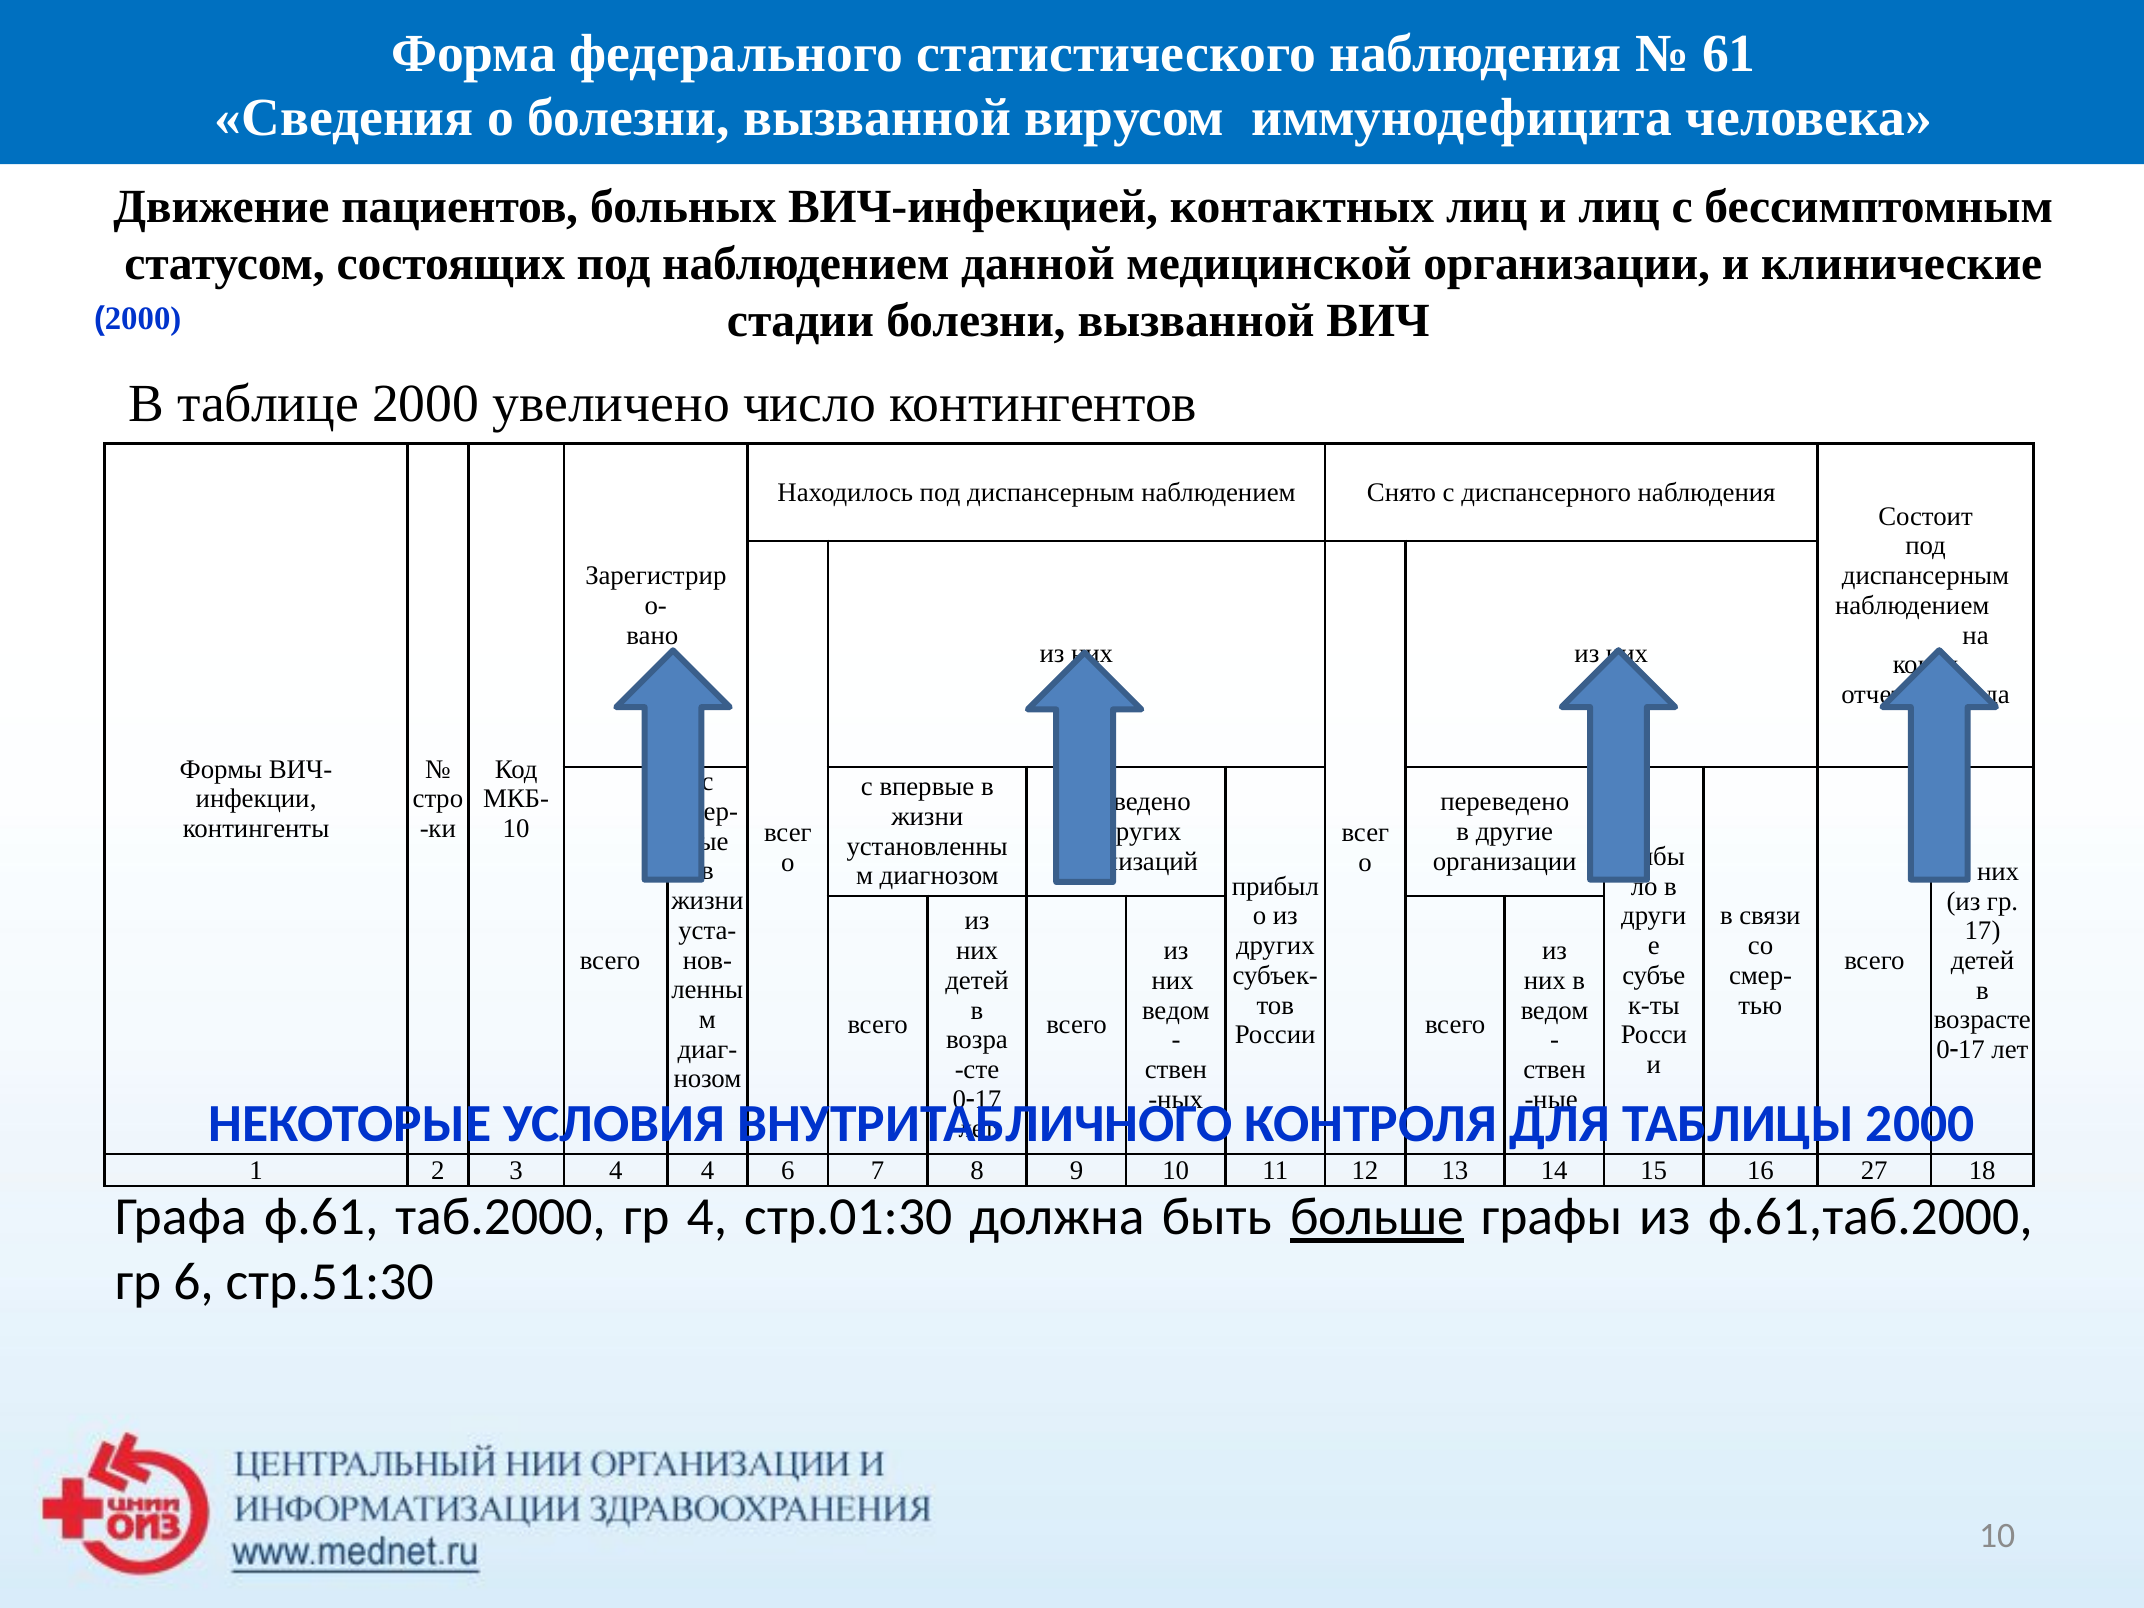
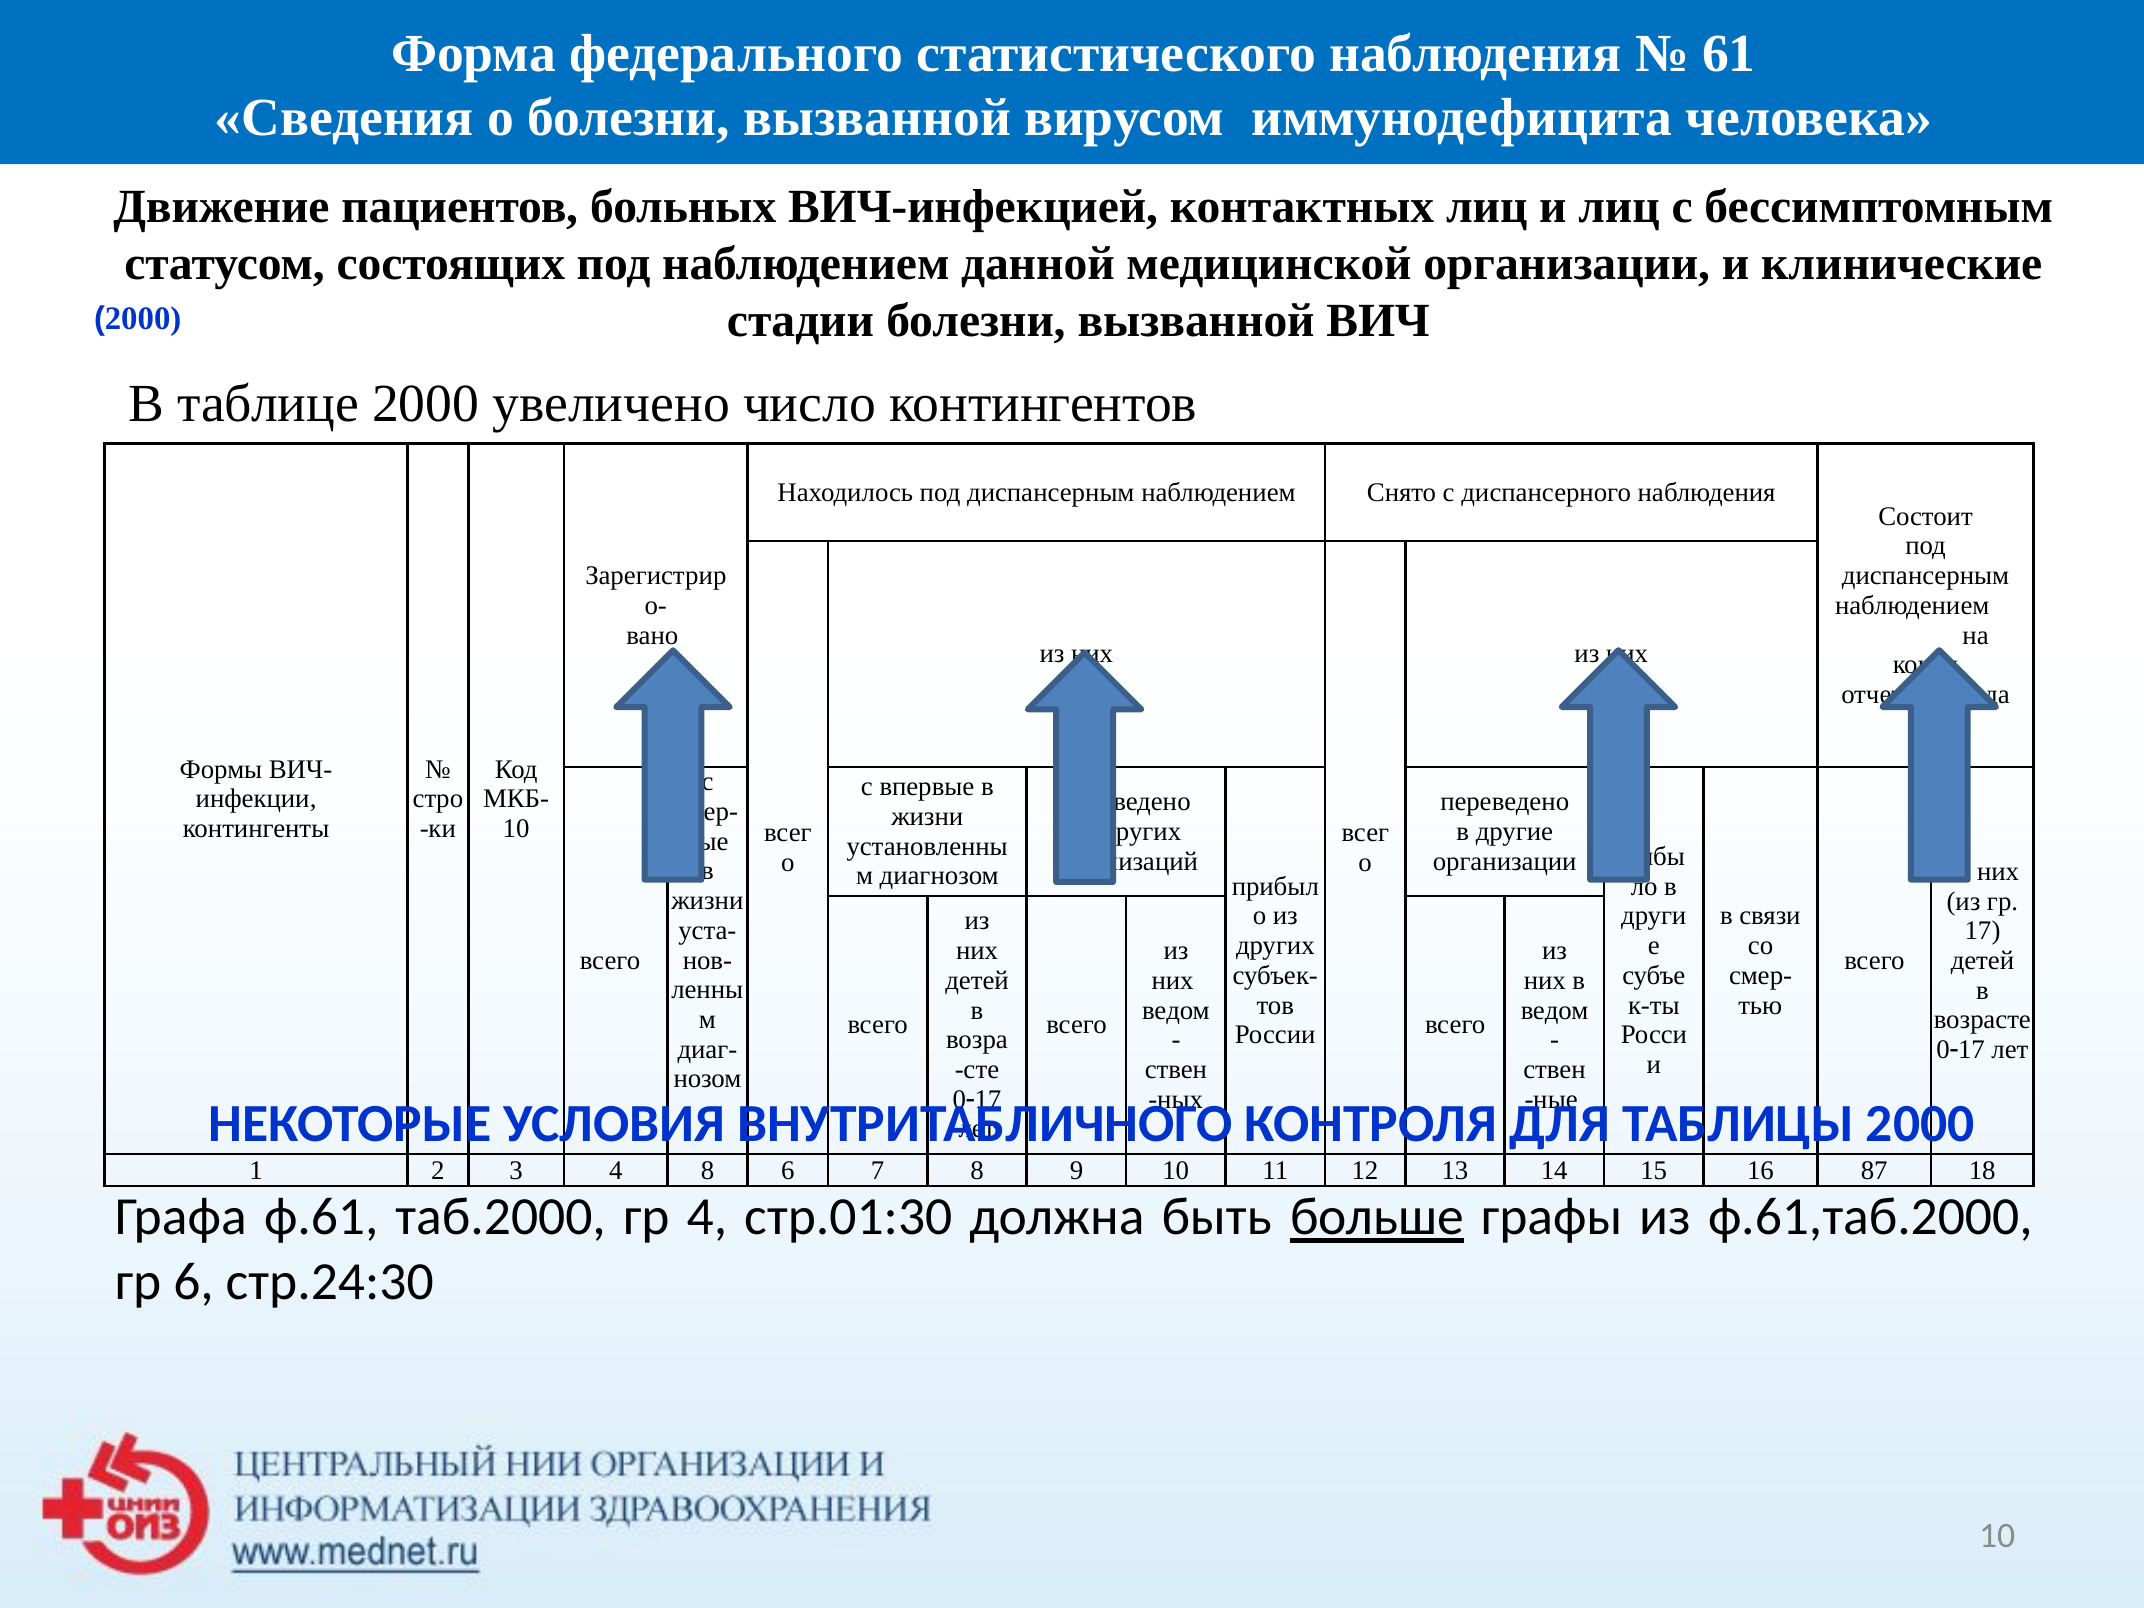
4 4: 4 -> 8
27: 27 -> 87
стр.51:30: стр.51:30 -> стр.24:30
